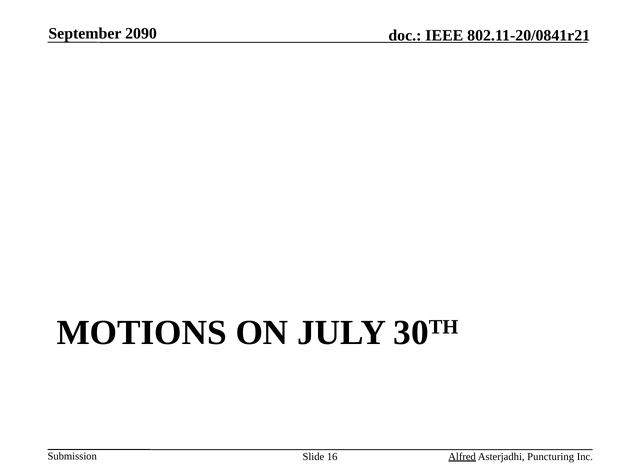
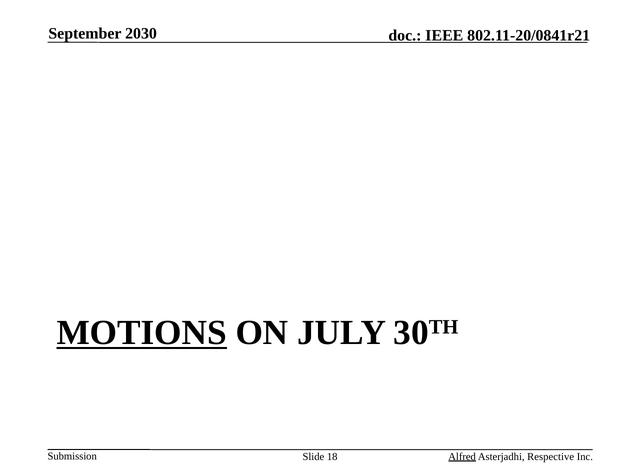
2090: 2090 -> 2030
MOTIONS underline: none -> present
16: 16 -> 18
Puncturing: Puncturing -> Respective
